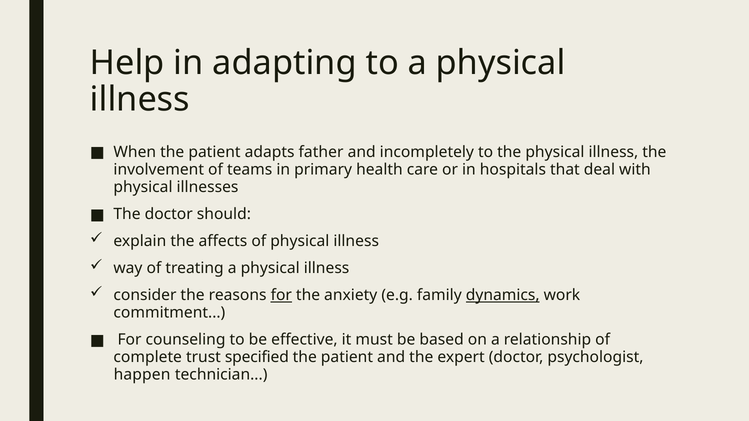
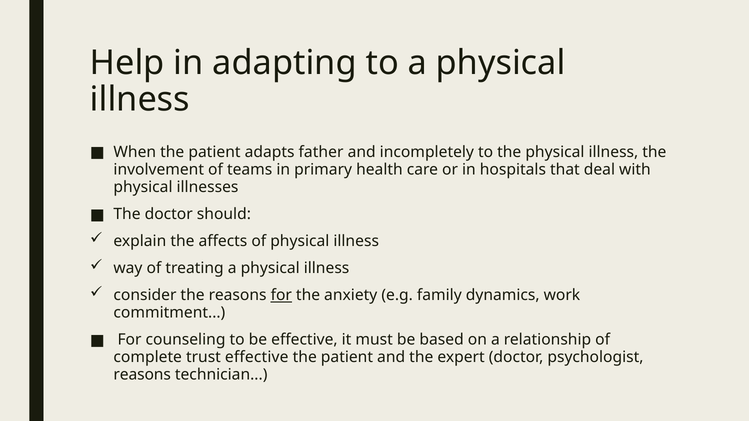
dynamics underline: present -> none
trust specified: specified -> effective
happen at (142, 375): happen -> reasons
